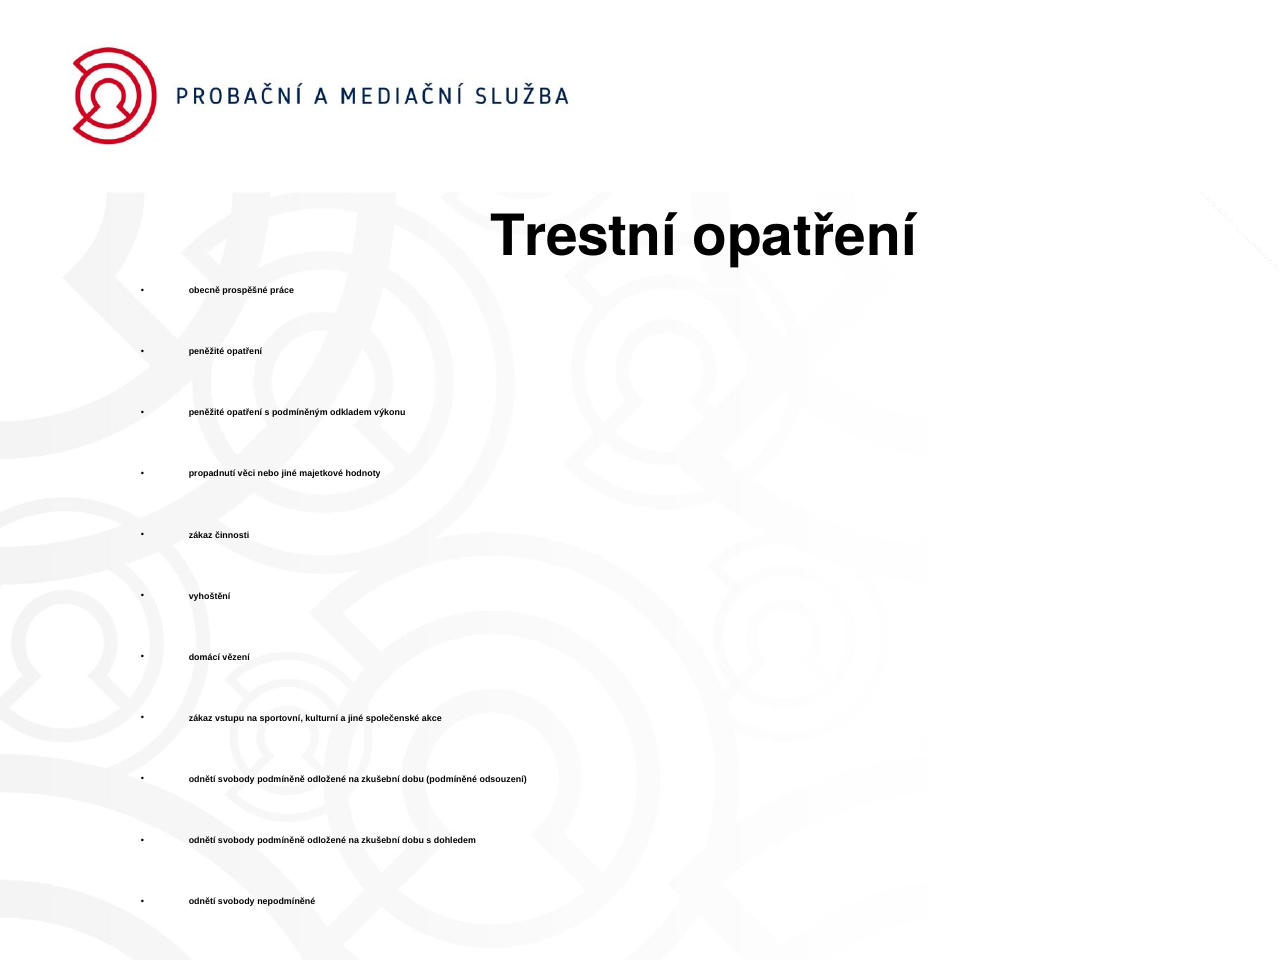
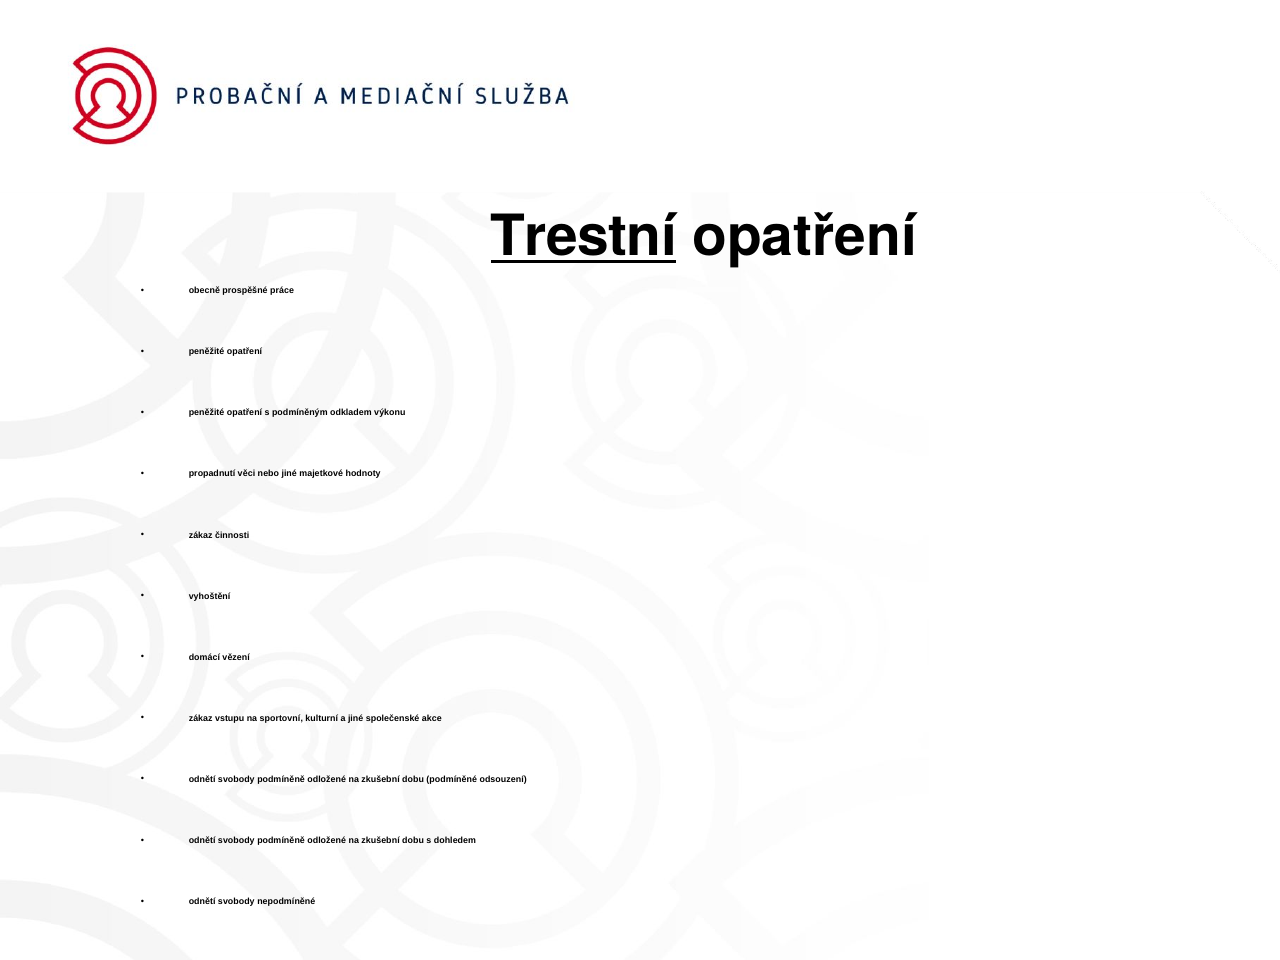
Trestní underline: none -> present
